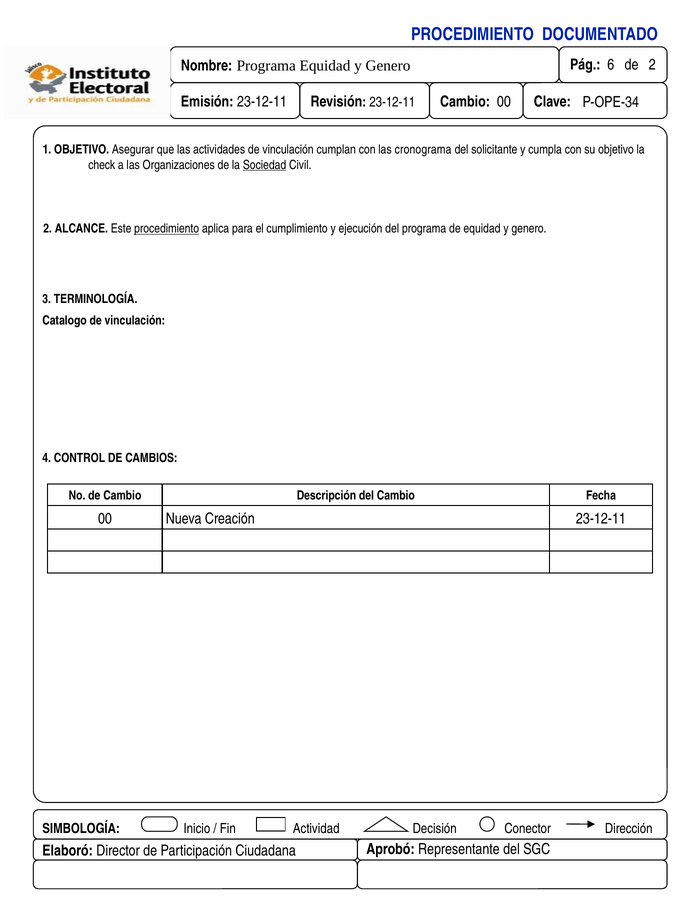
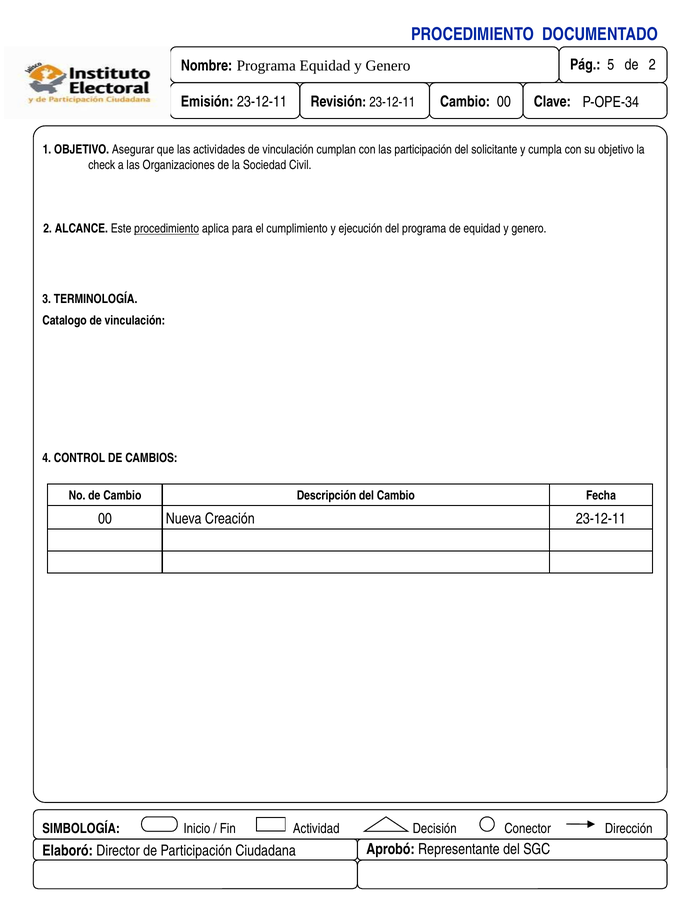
6: 6 -> 5
las cronograma: cronograma -> participación
Sociedad underline: present -> none
